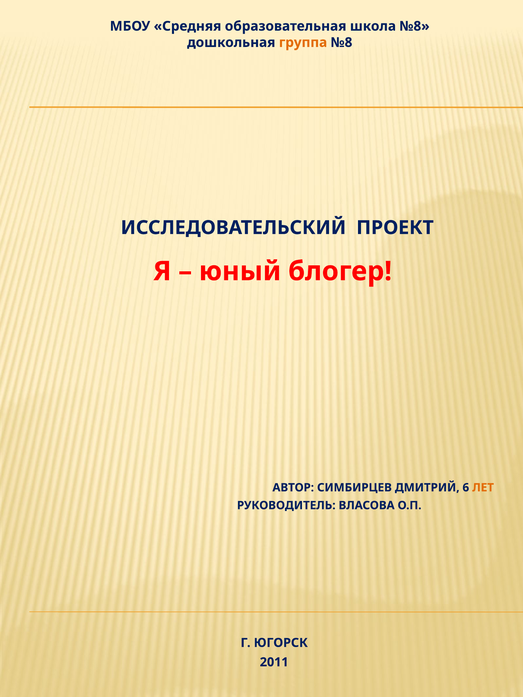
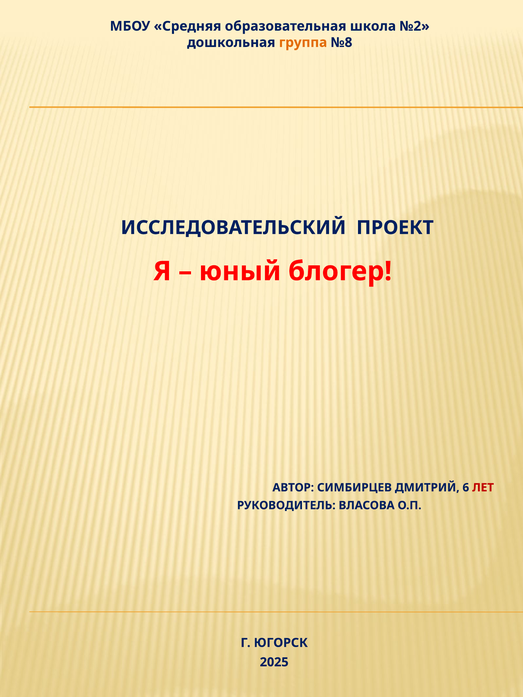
школа №8: №8 -> №2
ЛЕТ colour: orange -> red
2011: 2011 -> 2025
